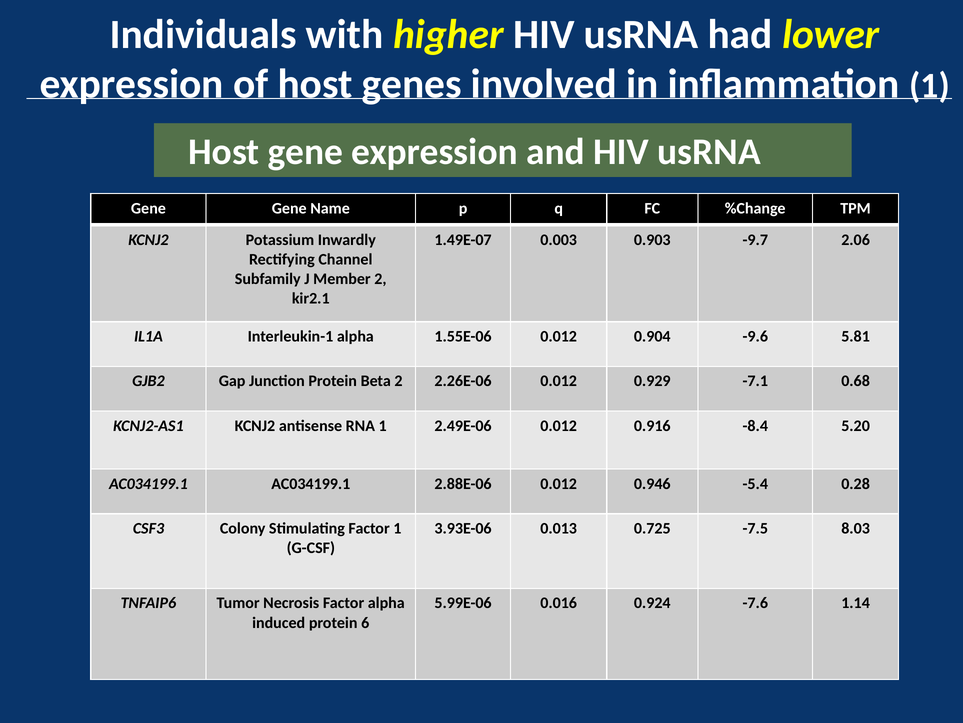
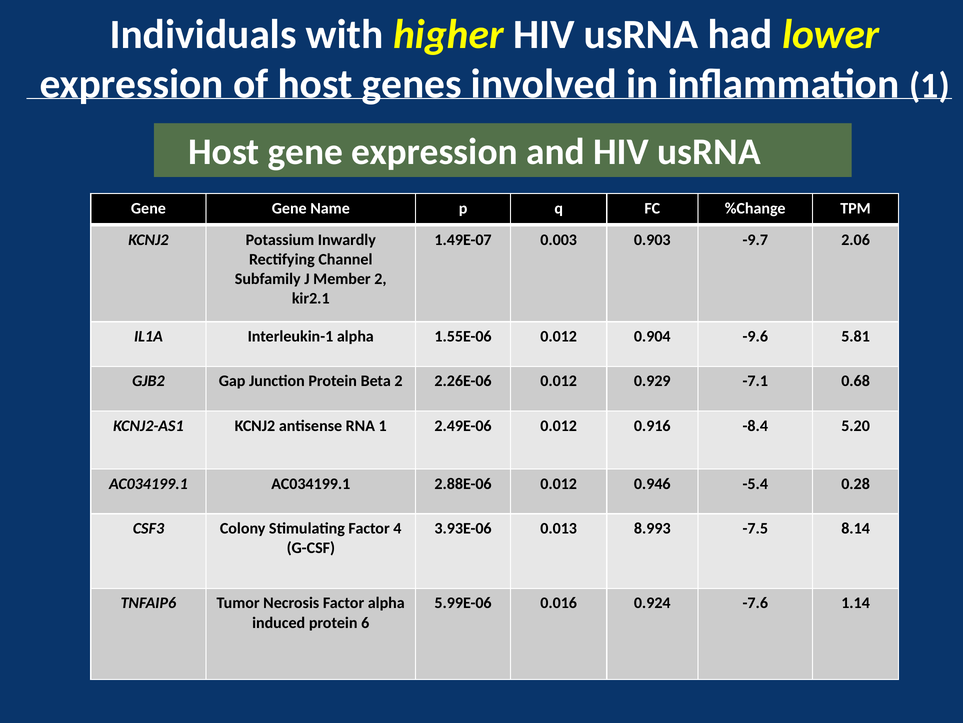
Factor 1: 1 -> 4
0.725: 0.725 -> 8.993
8.03: 8.03 -> 8.14
